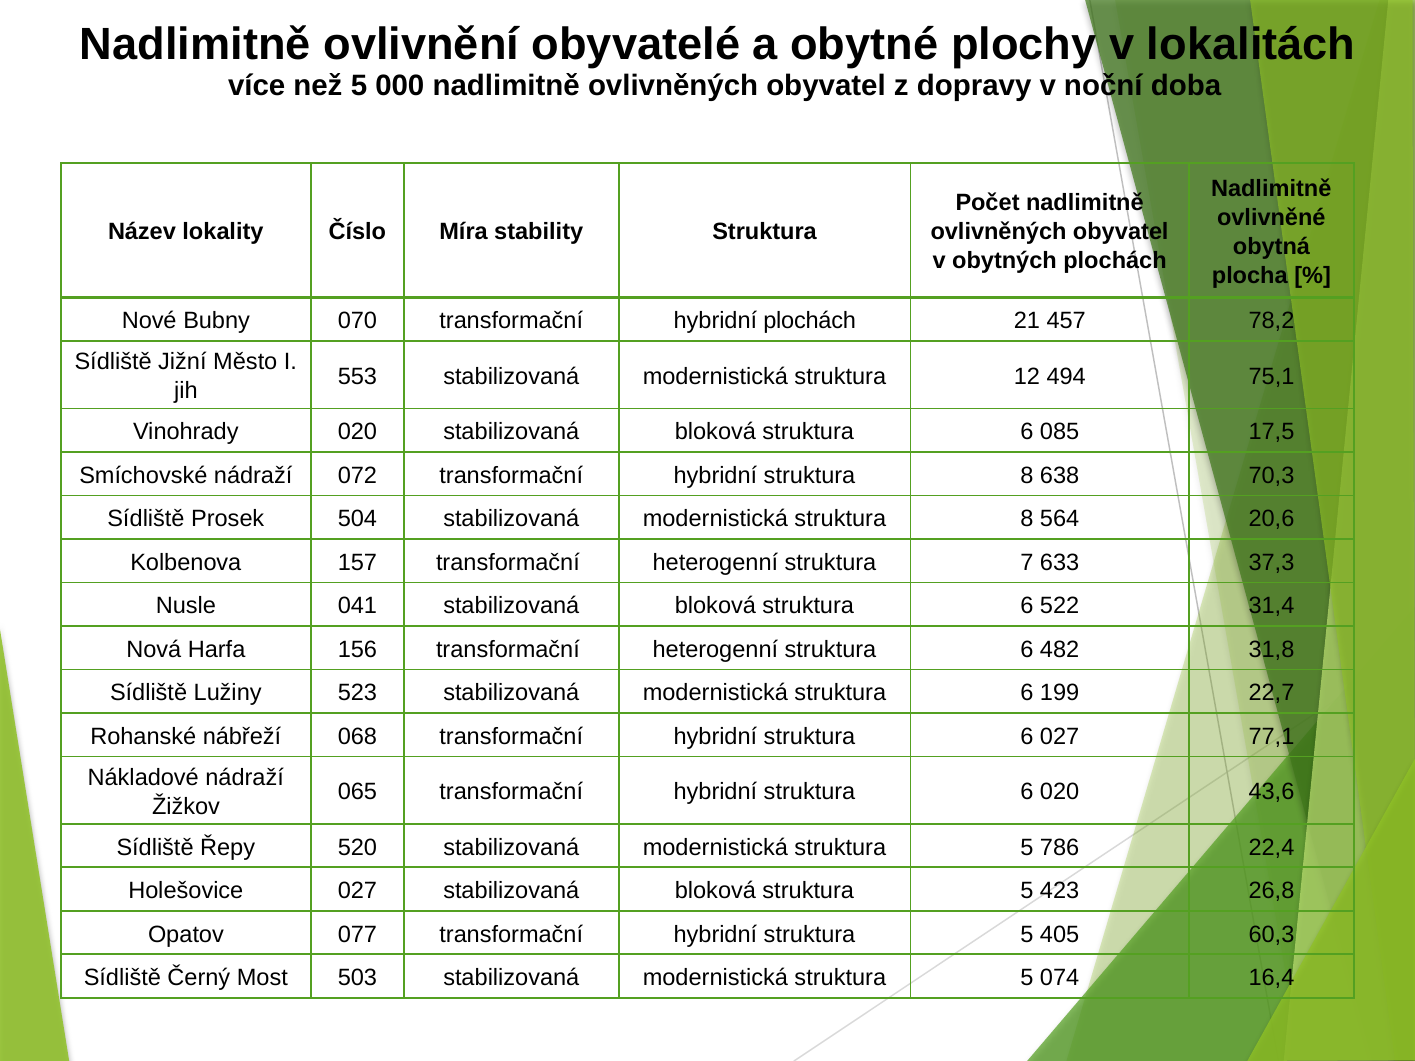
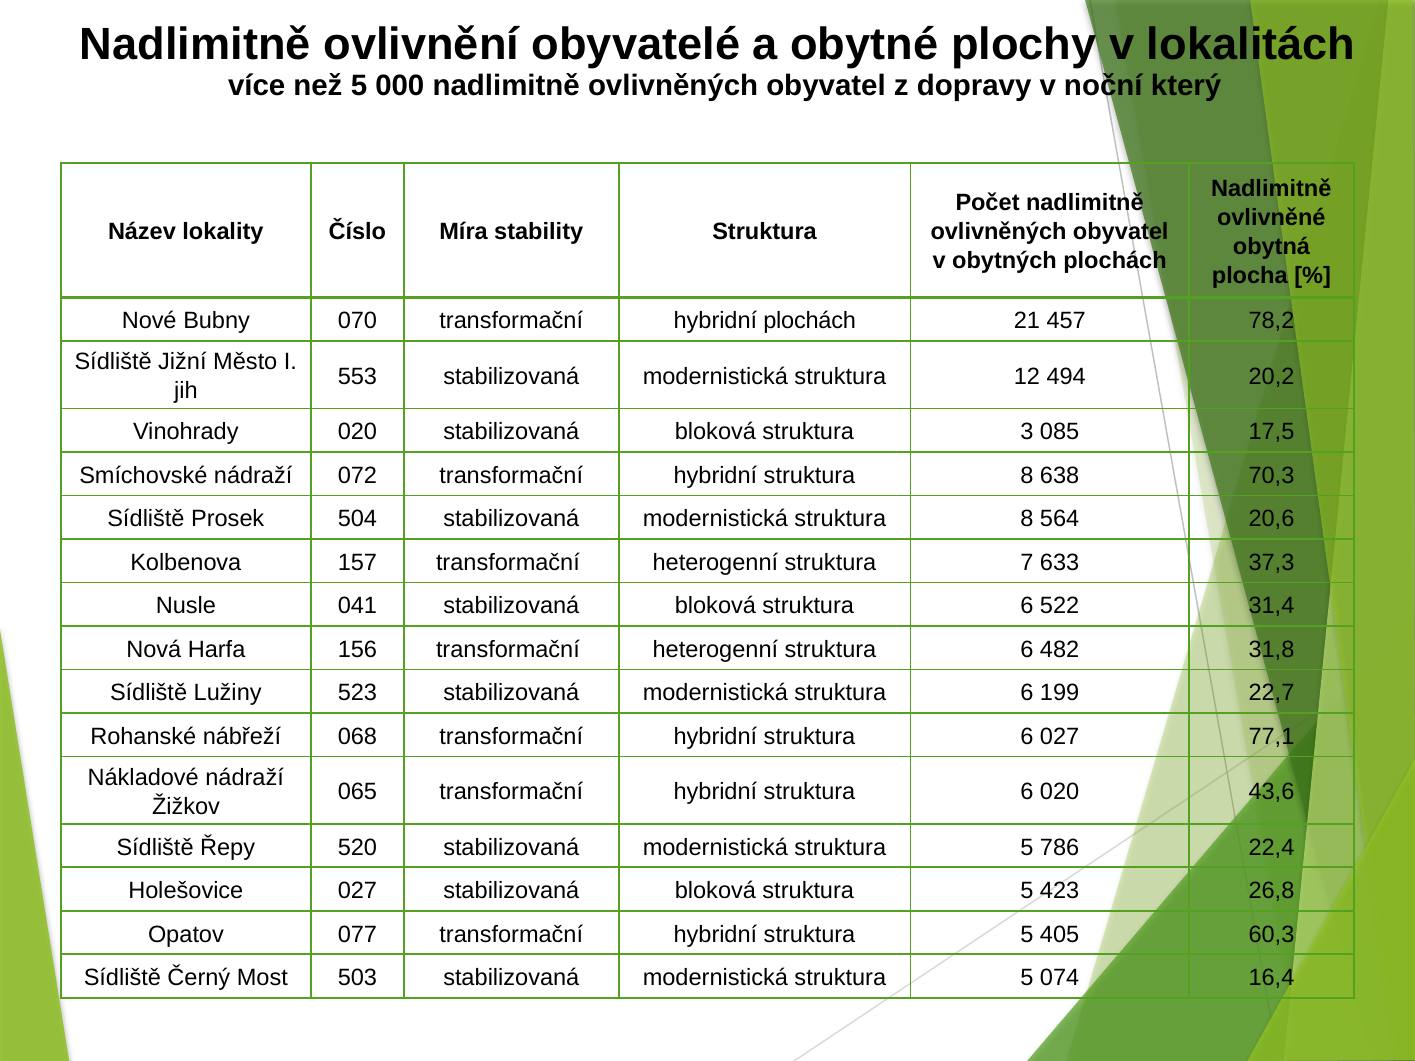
doba: doba -> který
75,1: 75,1 -> 20,2
6 at (1027, 432): 6 -> 3
